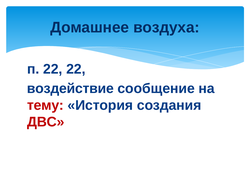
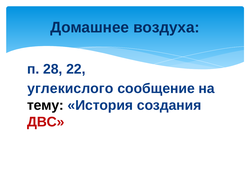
п 22: 22 -> 28
воздействие: воздействие -> углекислого
тему colour: red -> black
